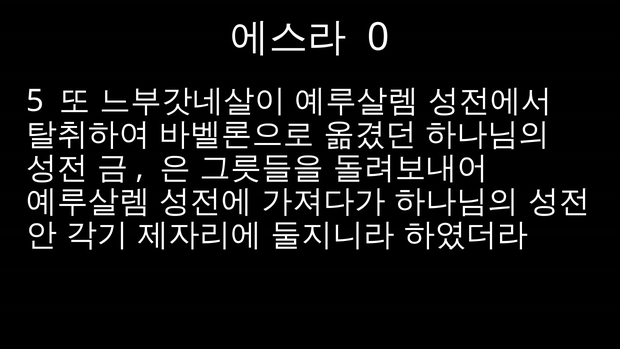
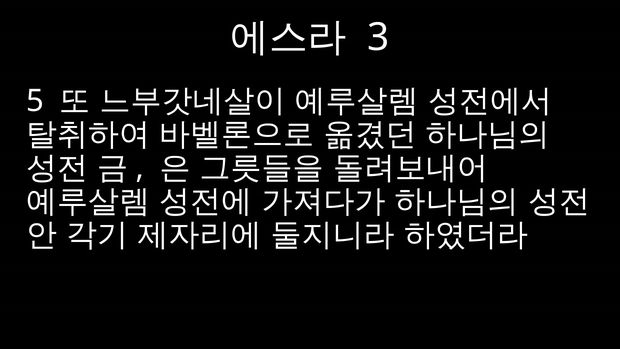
0: 0 -> 3
